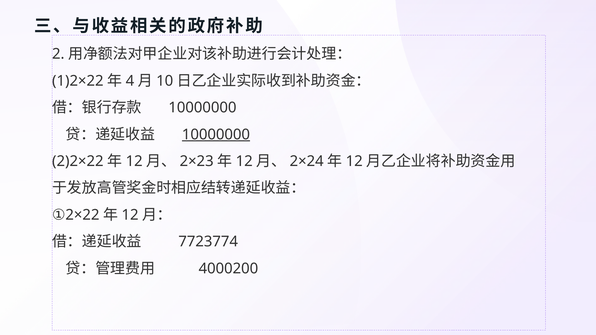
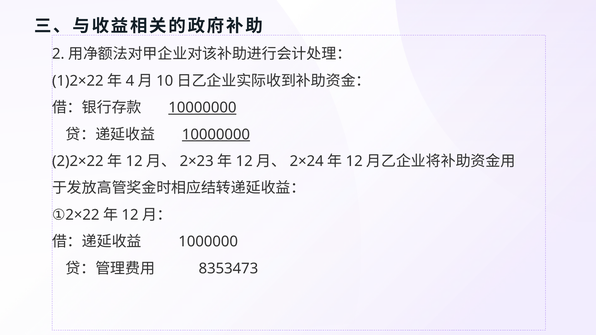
10000000 at (202, 108) underline: none -> present
7723774: 7723774 -> 1000000
4000200: 4000200 -> 8353473
